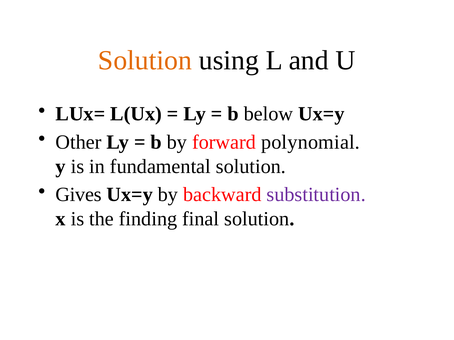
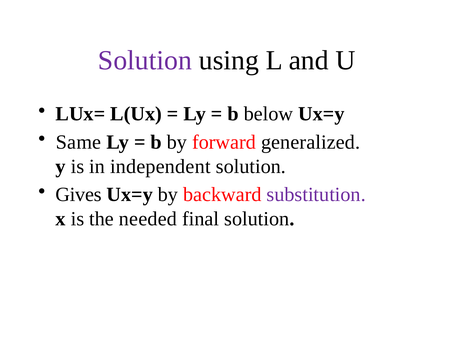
Solution at (145, 61) colour: orange -> purple
Other: Other -> Same
polynomial: polynomial -> generalized
fundamental: fundamental -> independent
finding: finding -> needed
